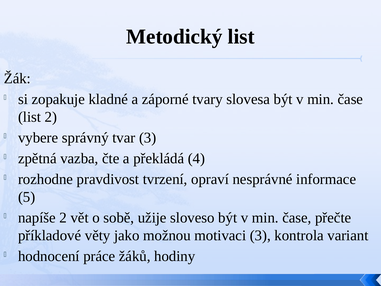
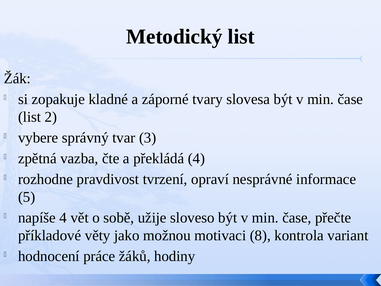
napíše 2: 2 -> 4
motivaci 3: 3 -> 8
